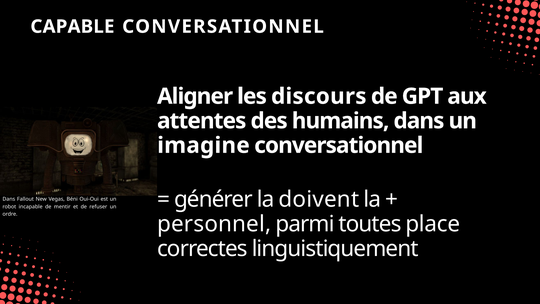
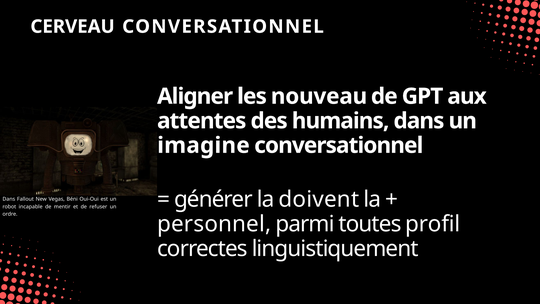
CAPABLE: CAPABLE -> CERVEAU
discours: discours -> nouveau
place: place -> profil
